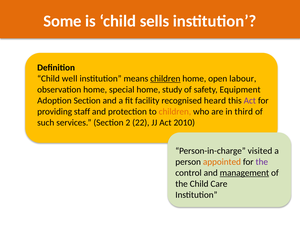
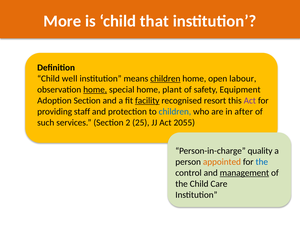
Some: Some -> More
sells: sells -> that
home at (95, 90) underline: none -> present
study: study -> plant
facility underline: none -> present
heard: heard -> resort
children at (175, 112) colour: orange -> blue
third: third -> after
22: 22 -> 25
2010: 2010 -> 2055
visited: visited -> quality
the at (262, 162) colour: purple -> blue
